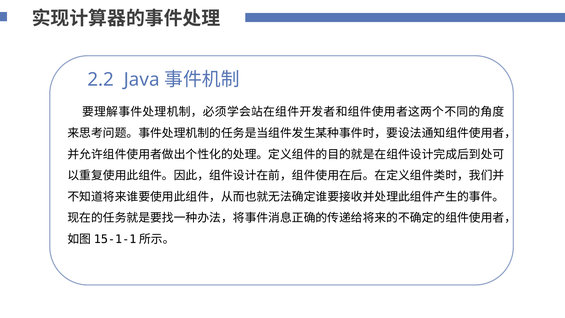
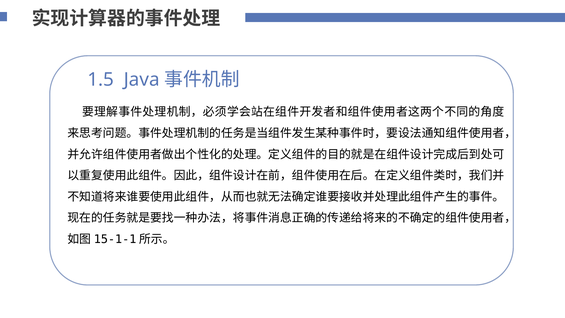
2.2: 2.2 -> 1.5
